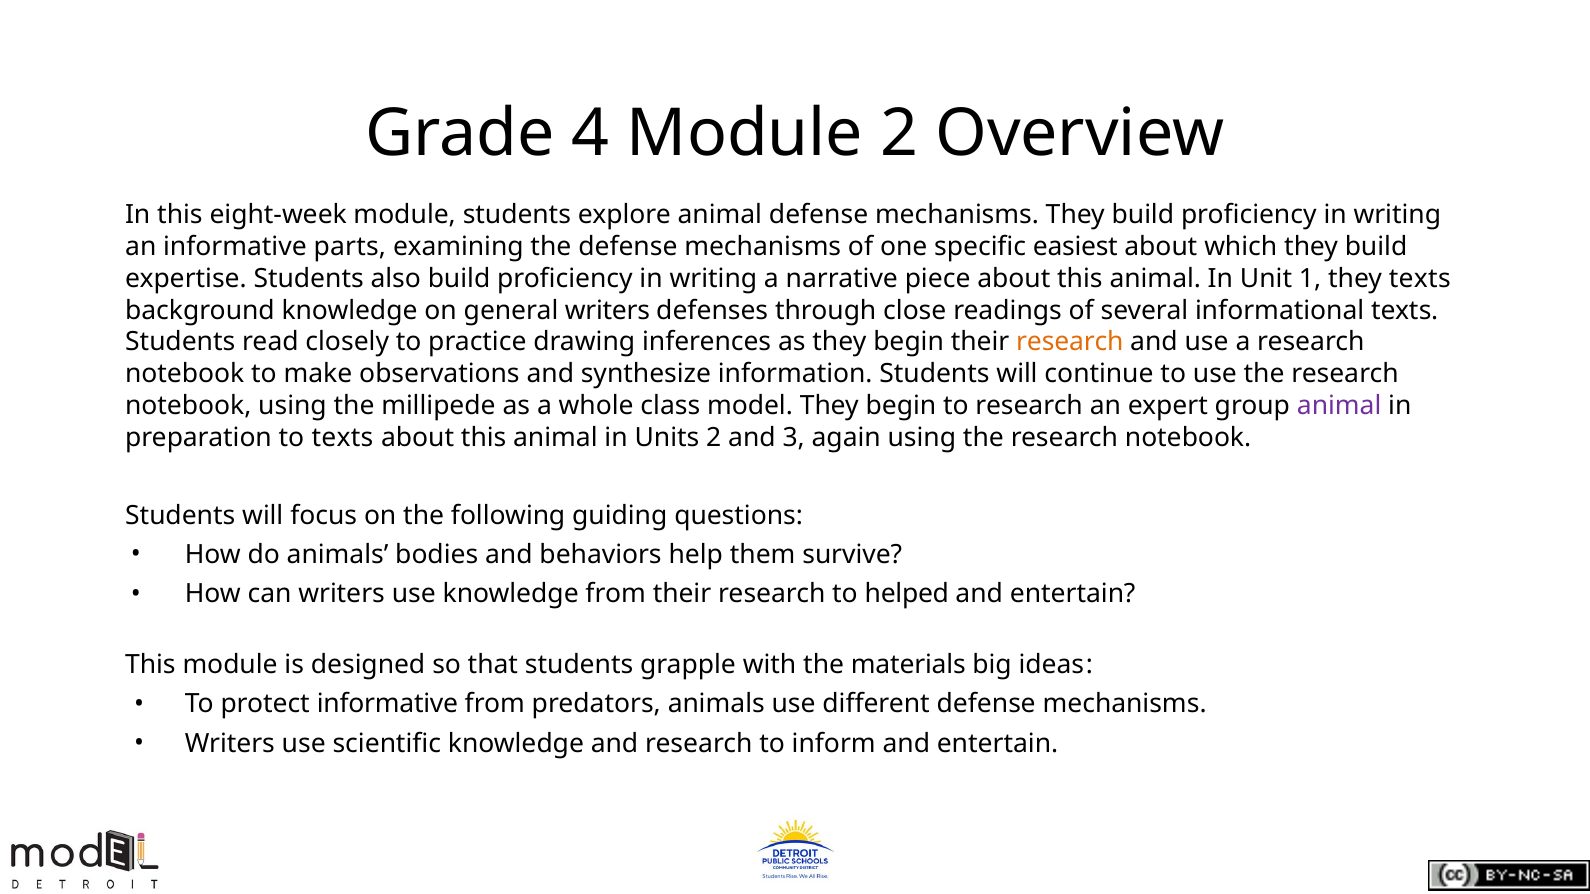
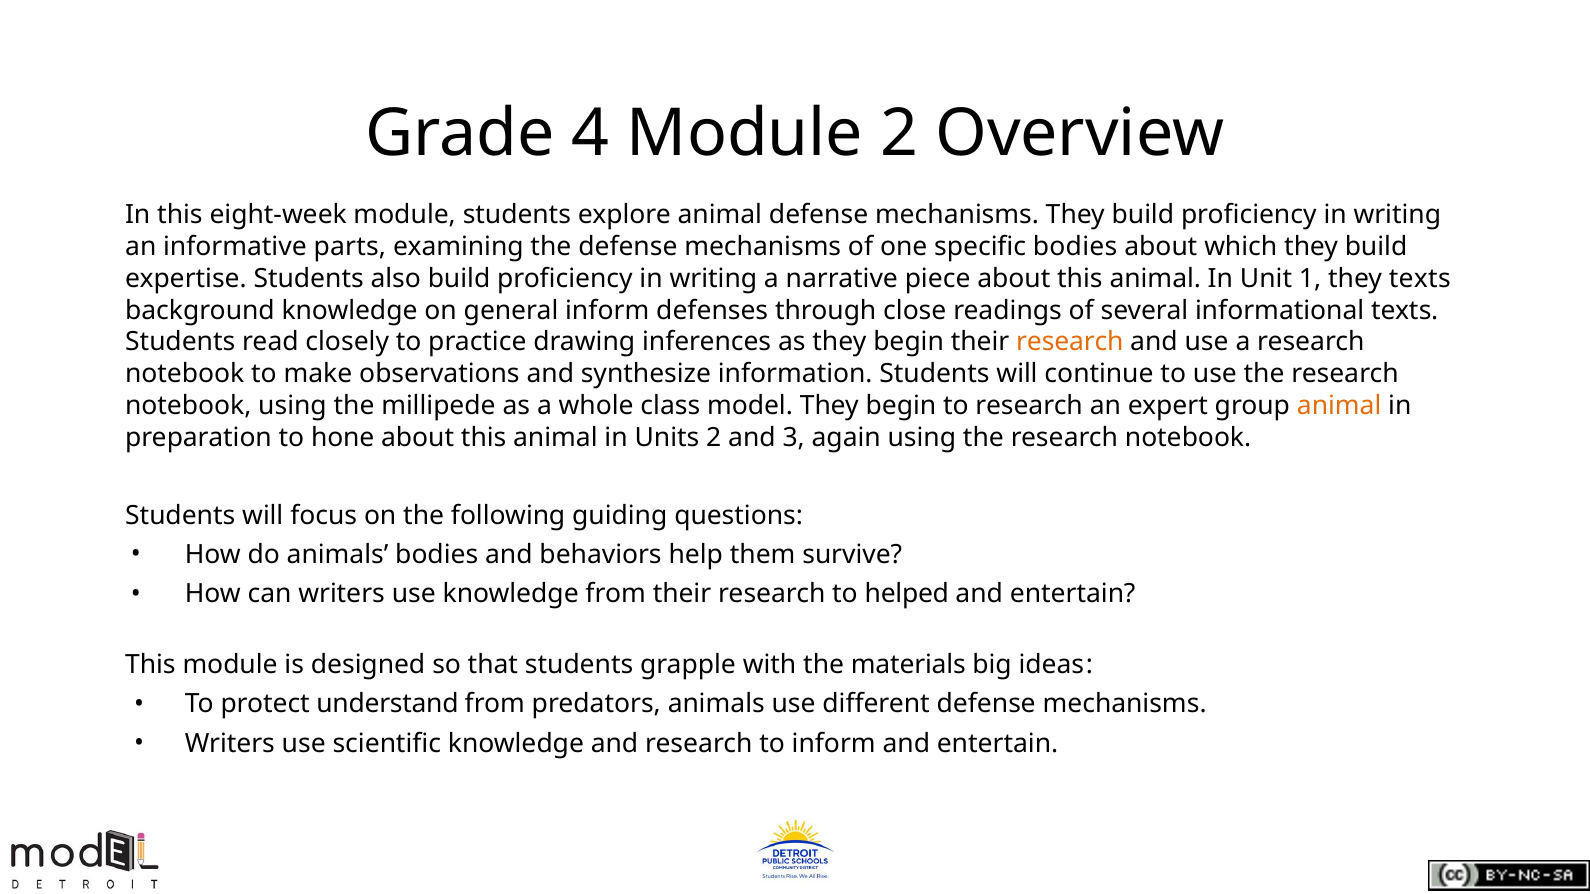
specific easiest: easiest -> bodies
general writers: writers -> inform
animal at (1339, 406) colour: purple -> orange
to texts: texts -> hone
protect informative: informative -> understand
